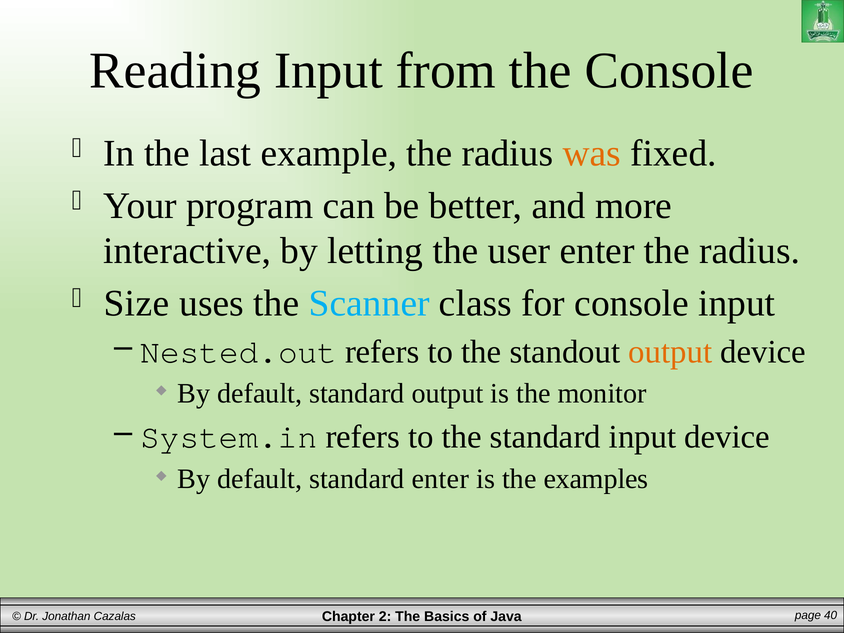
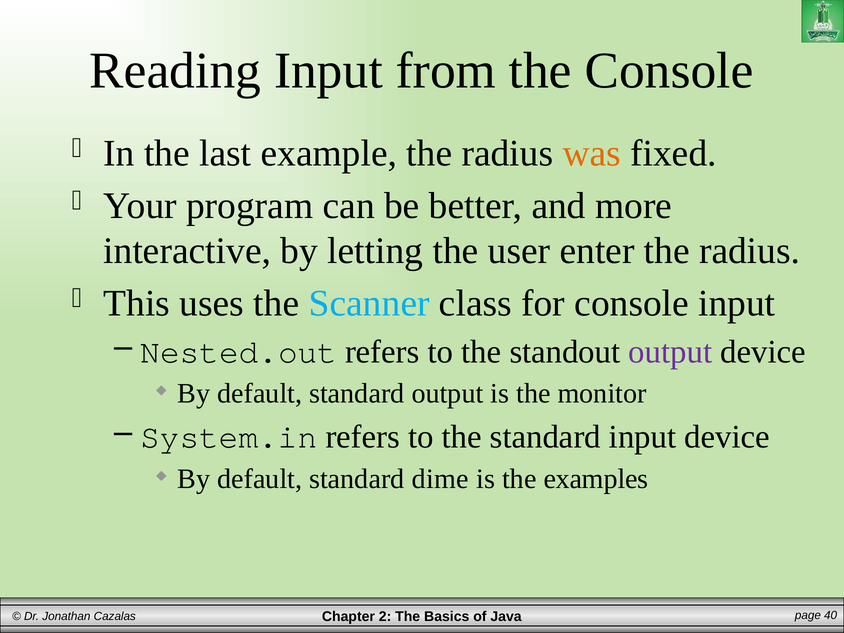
Size: Size -> This
output at (670, 352) colour: orange -> purple
standard enter: enter -> dime
